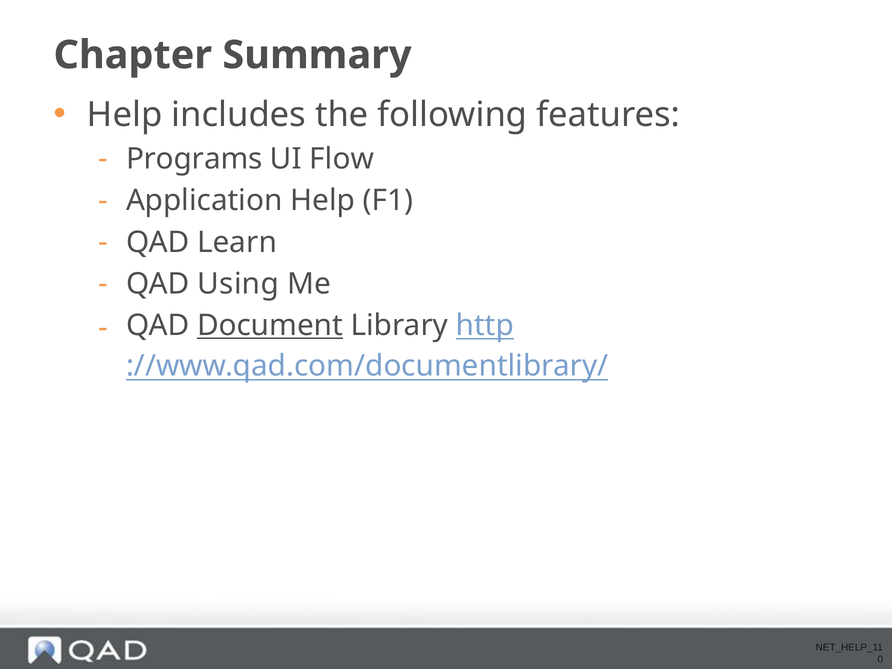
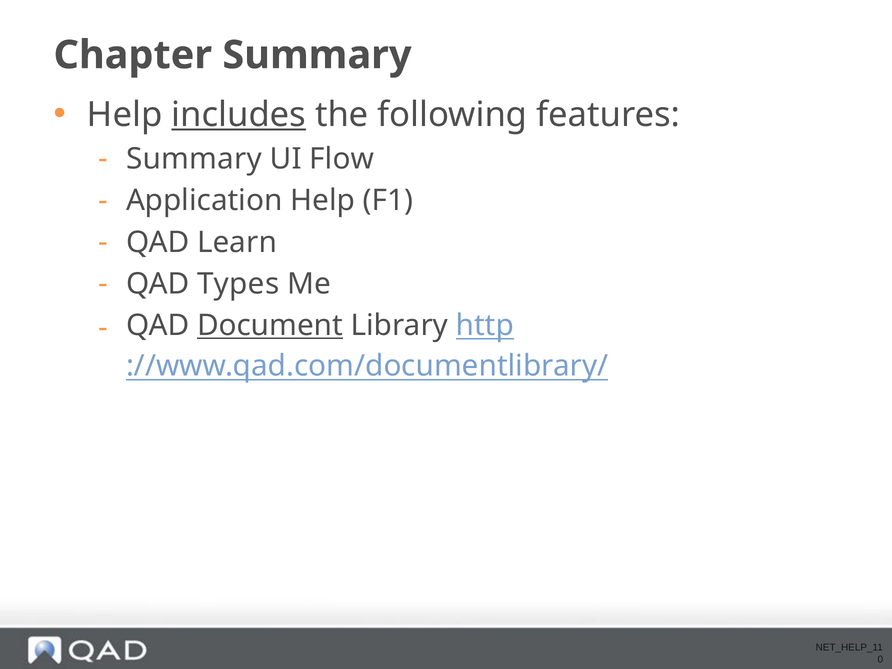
includes underline: none -> present
Programs at (194, 159): Programs -> Summary
Using: Using -> Types
